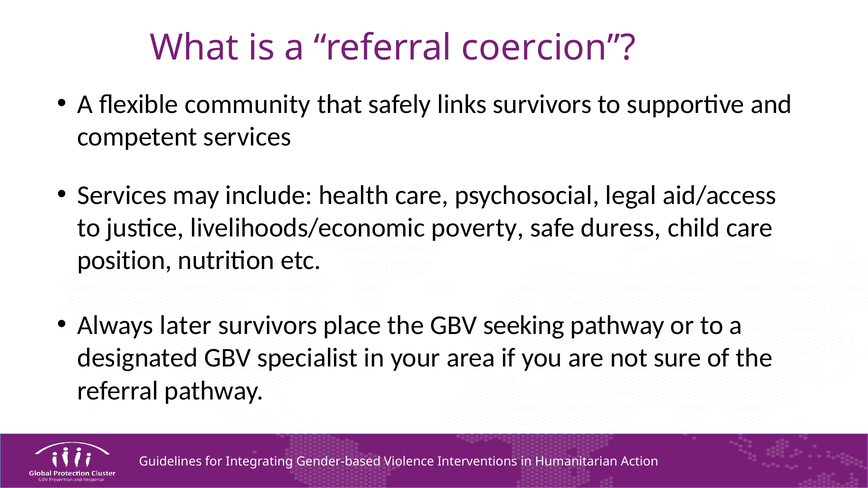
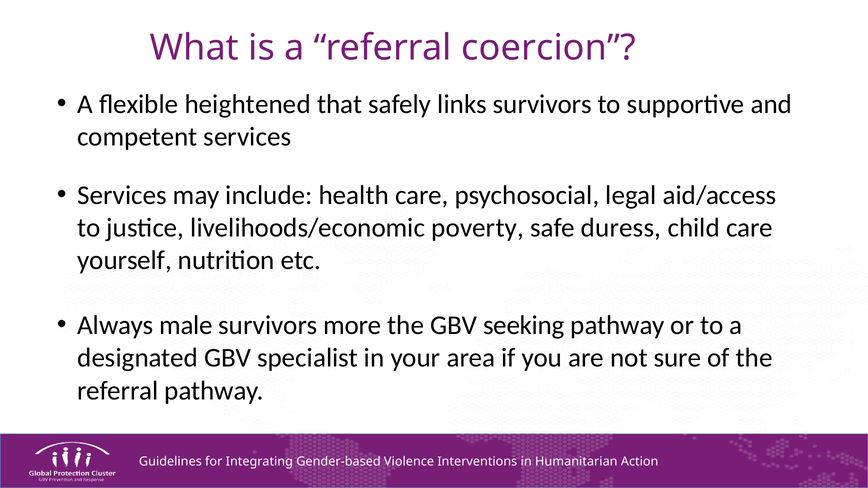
community: community -> heightened
position: position -> yourself
later: later -> male
place: place -> more
